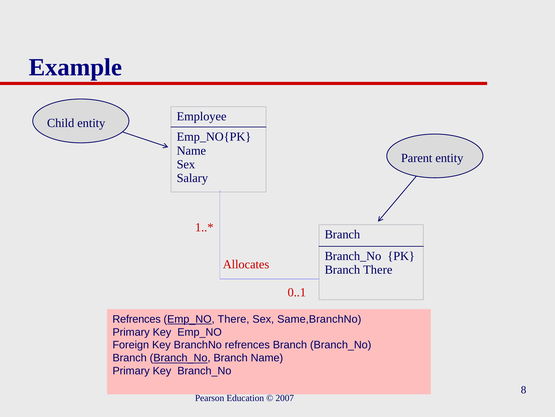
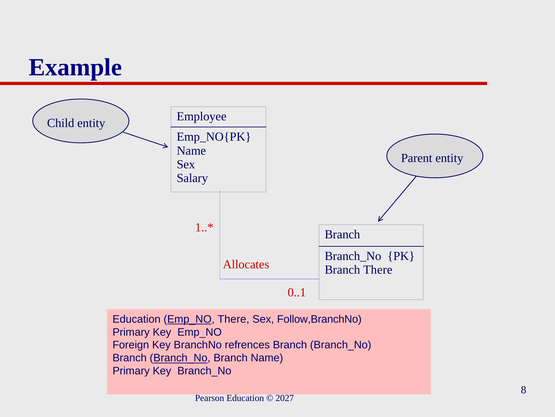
Refrences at (137, 319): Refrences -> Education
Same,BranchNo: Same,BranchNo -> Follow,BranchNo
2007: 2007 -> 2027
